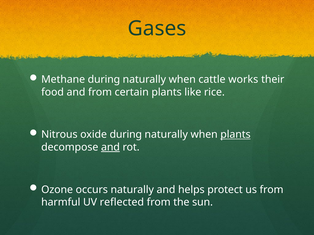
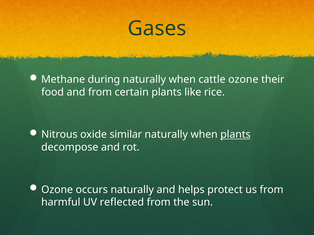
cattle works: works -> ozone
oxide during: during -> similar
and at (110, 147) underline: present -> none
